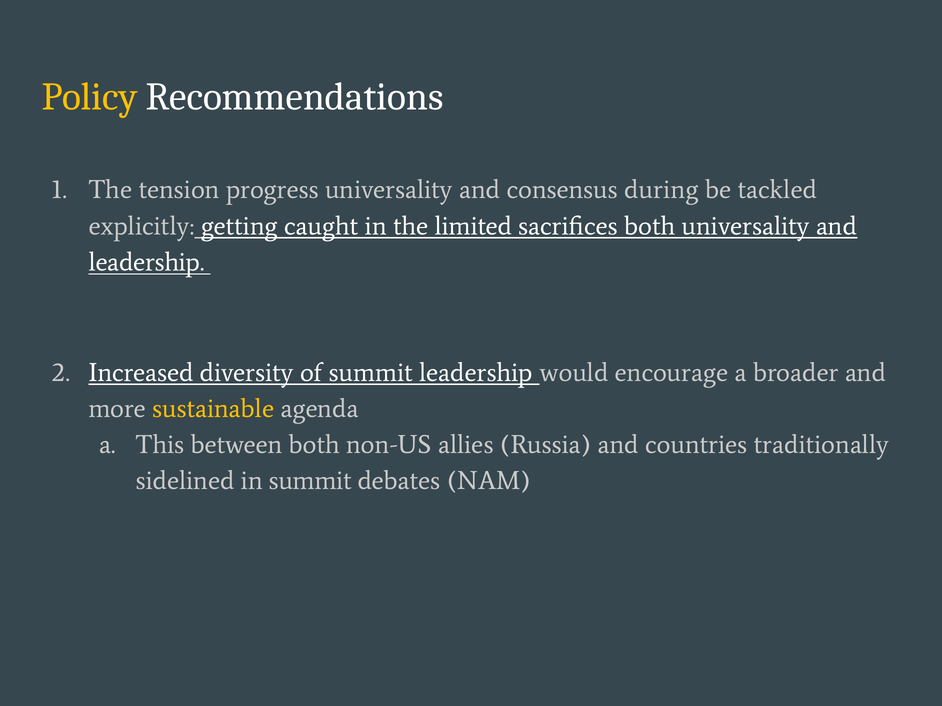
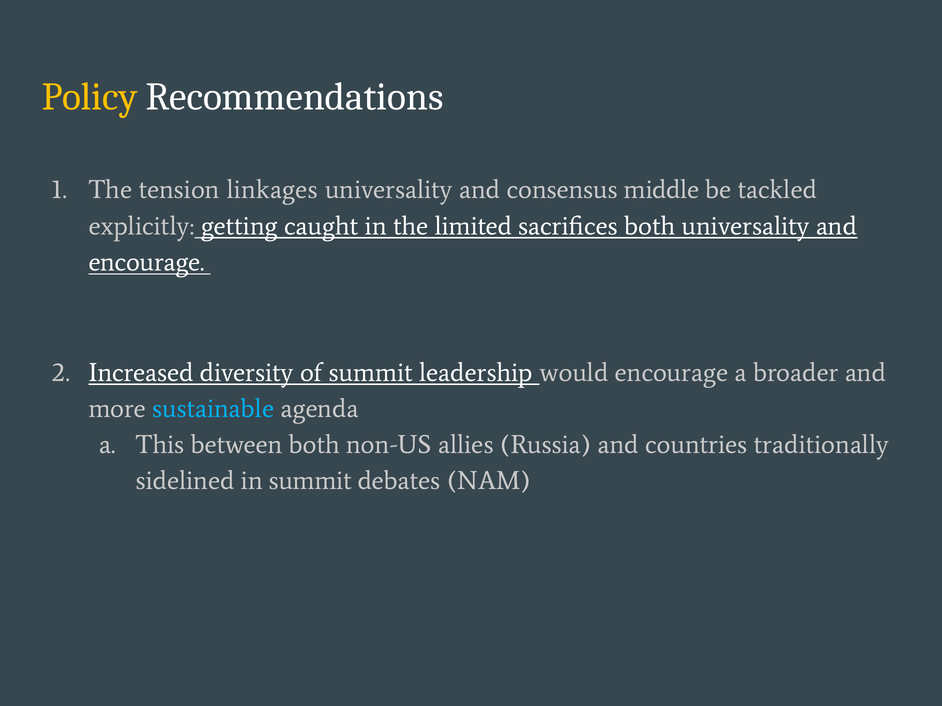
progress: progress -> linkages
during: during -> middle
leadership at (146, 262): leadership -> encourage
sustainable colour: yellow -> light blue
